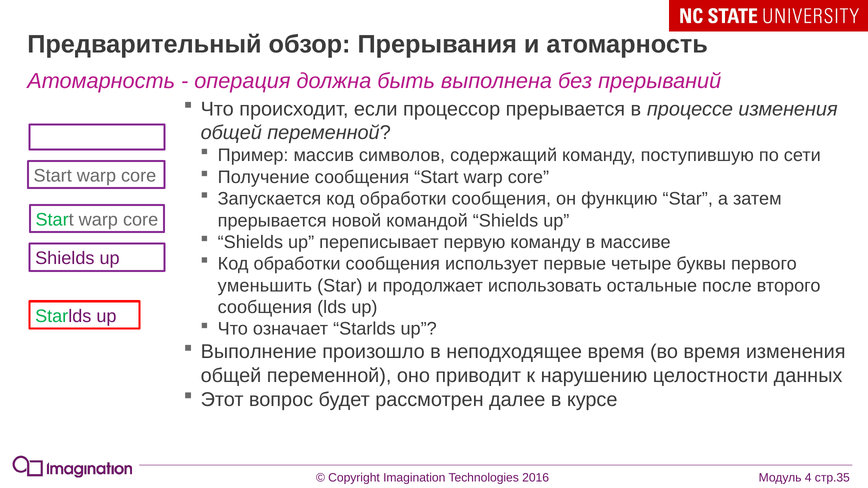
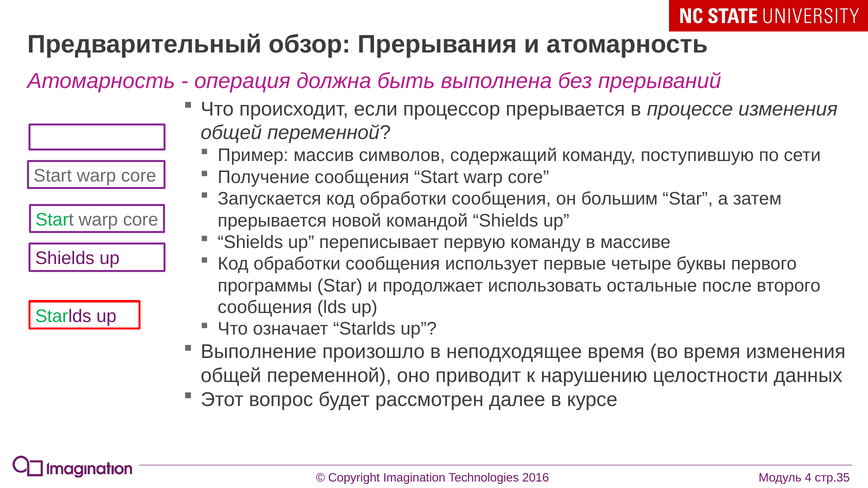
функцию: функцию -> большим
уменьшить: уменьшить -> программы
